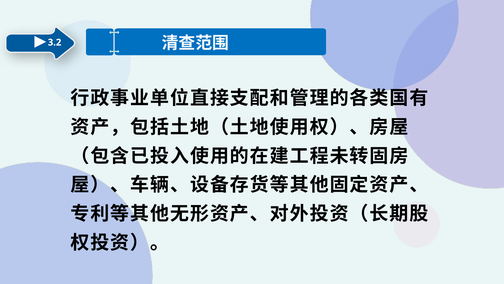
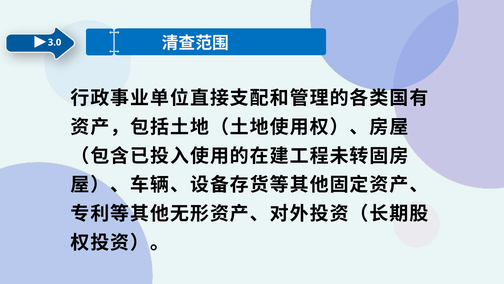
3.2: 3.2 -> 3.0
